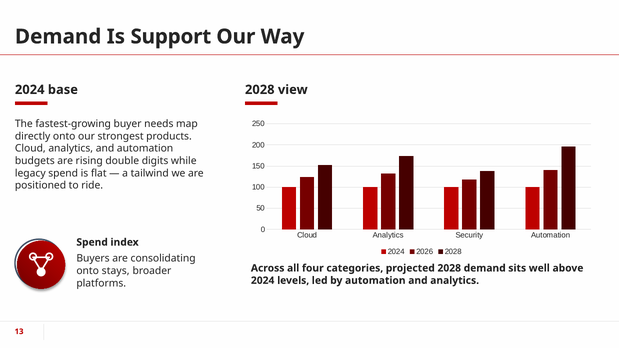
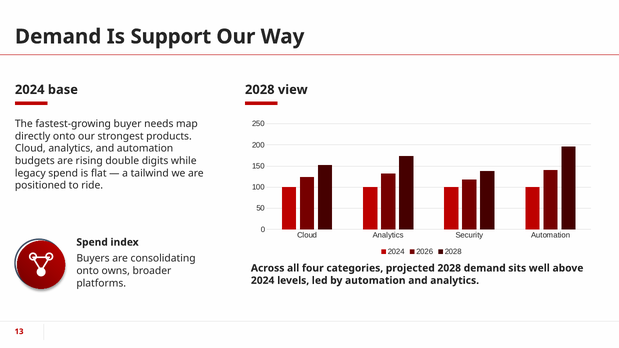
stays: stays -> owns
